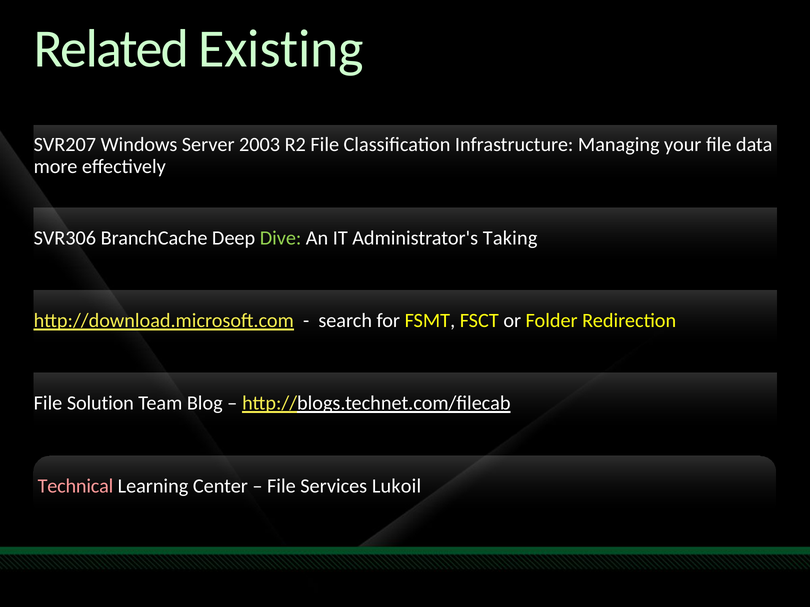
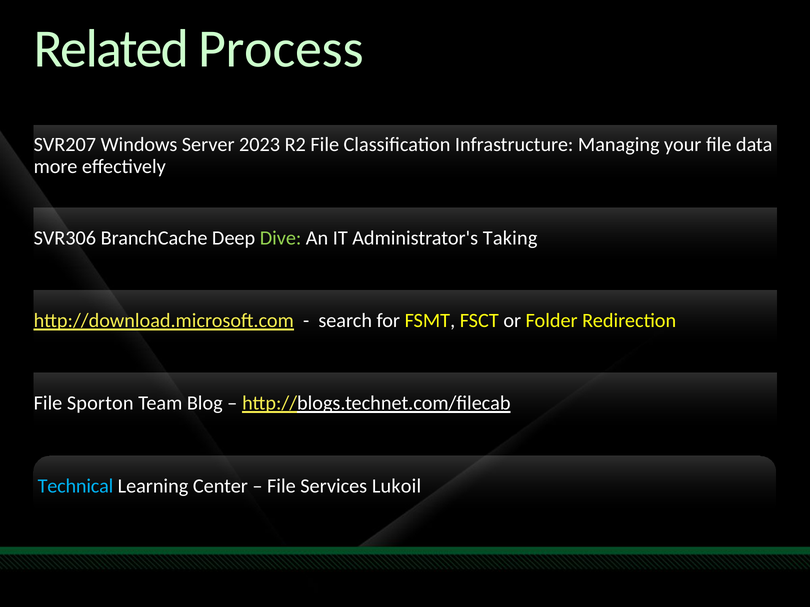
Existing: Existing -> Process
2003: 2003 -> 2023
Solution: Solution -> Sporton
Technical colour: pink -> light blue
